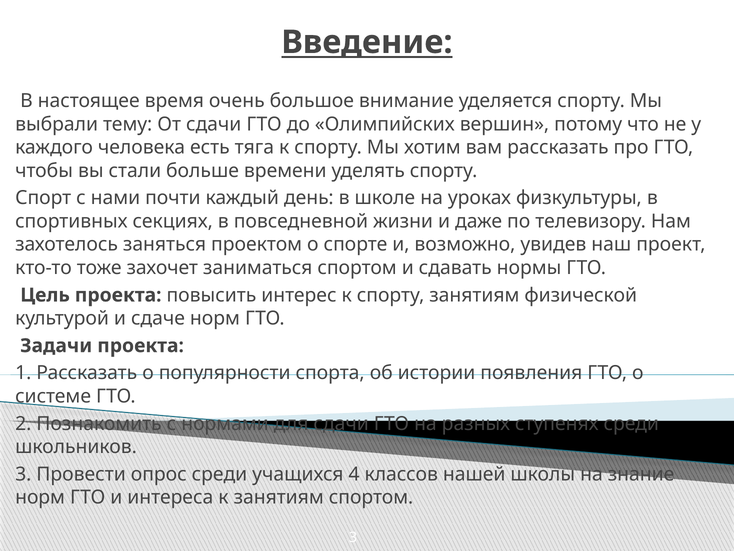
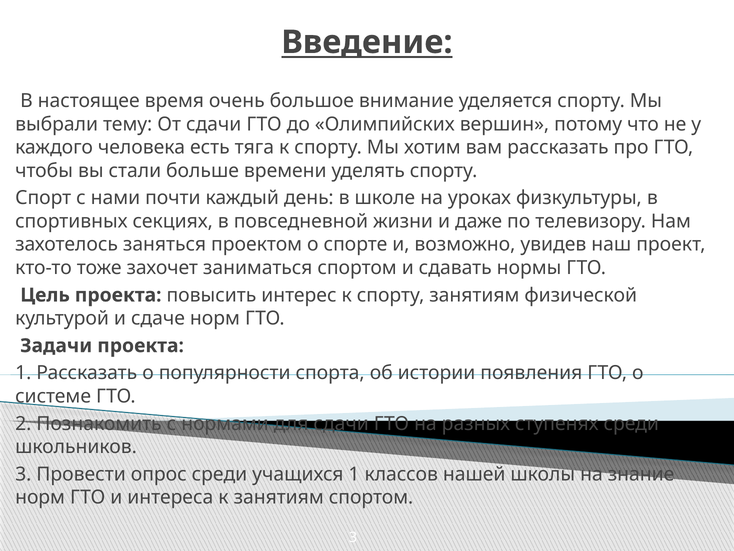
учащихся 4: 4 -> 1
